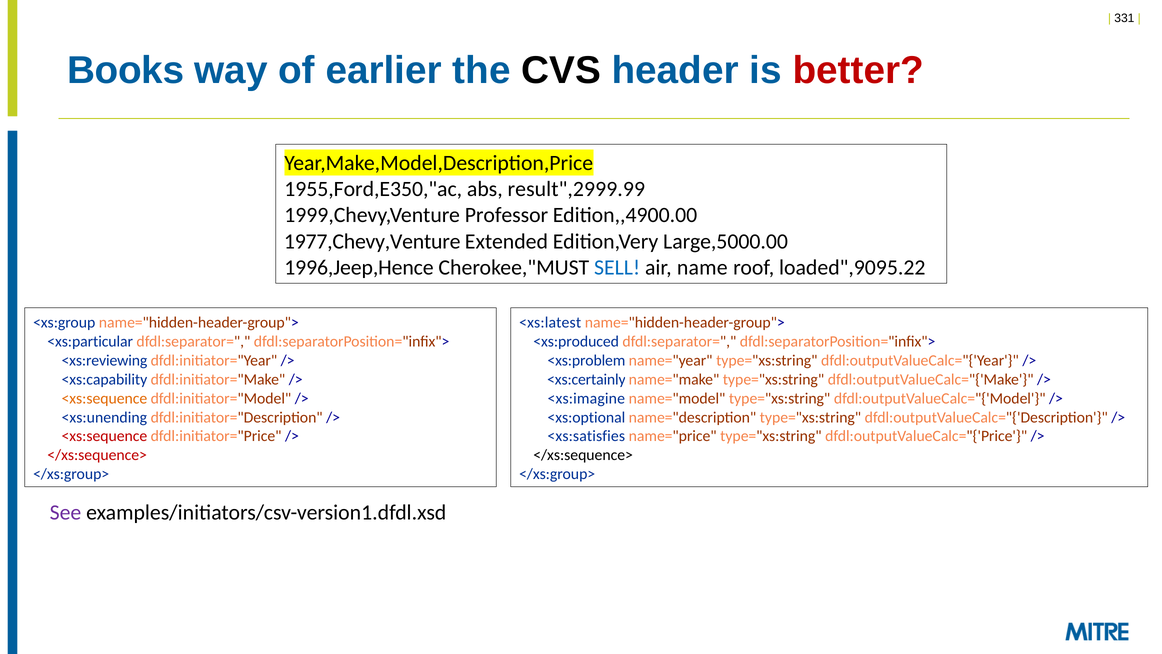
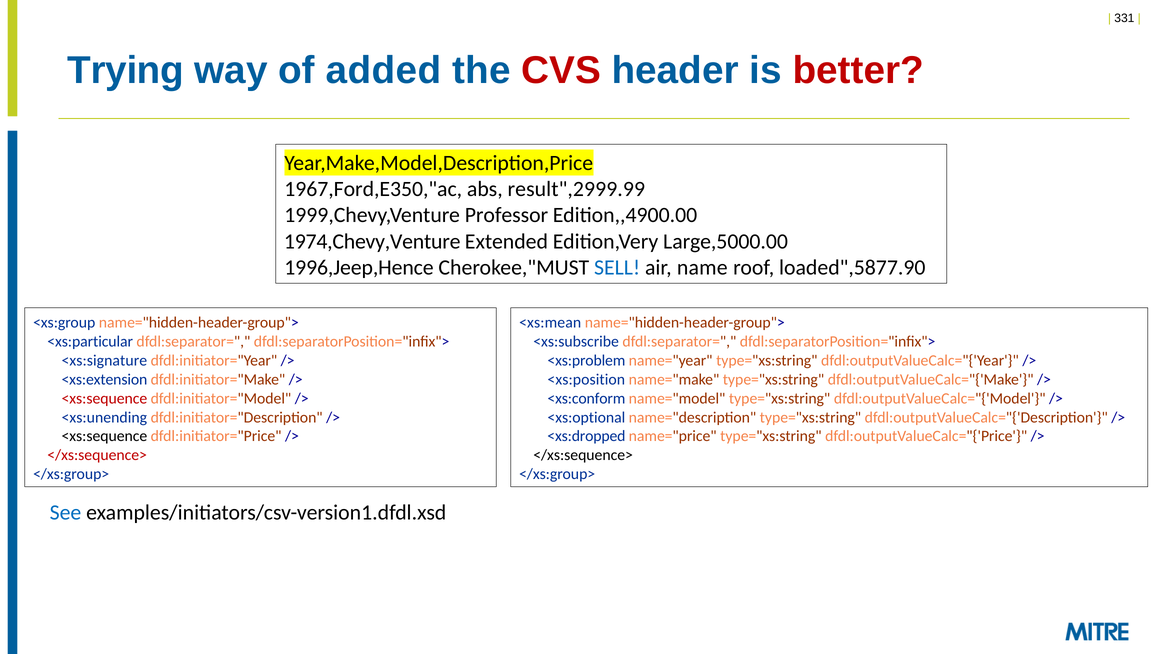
Books: Books -> Trying
earlier: earlier -> added
CVS colour: black -> red
1955,Ford,E350,"ac: 1955,Ford,E350,"ac -> 1967,Ford,E350,"ac
1977,Chevy,Venture: 1977,Chevy,Venture -> 1974,Chevy,Venture
loaded",9095.22: loaded",9095.22 -> loaded",5877.90
<xs:latest: <xs:latest -> <xs:mean
<xs:produced: <xs:produced -> <xs:subscribe
<xs:reviewing: <xs:reviewing -> <xs:signature
<xs:capability: <xs:capability -> <xs:extension
<xs:certainly: <xs:certainly -> <xs:position
<xs:sequence at (104, 398) colour: orange -> red
<xs:imagine: <xs:imagine -> <xs:conform
<xs:sequence at (104, 436) colour: red -> black
<xs:satisfies: <xs:satisfies -> <xs:dropped
See colour: purple -> blue
